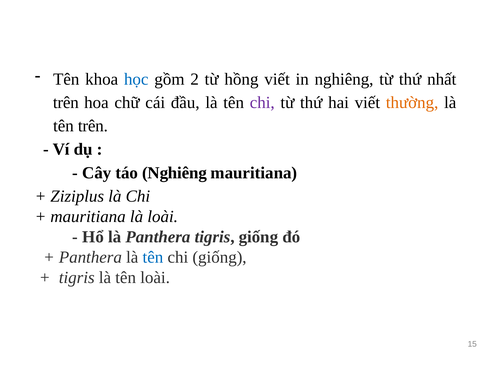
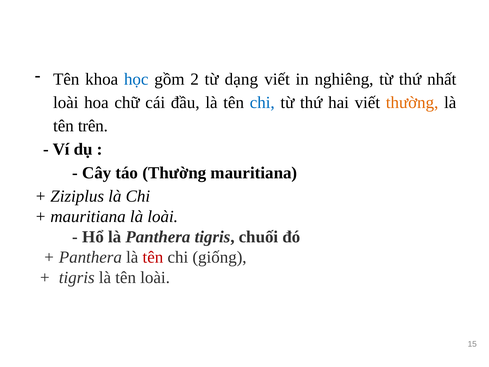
hồng: hồng -> dạng
trên at (66, 102): trên -> loài
chi at (262, 102) colour: purple -> blue
táo Nghiêng: Nghiêng -> Thường
tigris giống: giống -> chuối
tên at (153, 257) colour: blue -> red
